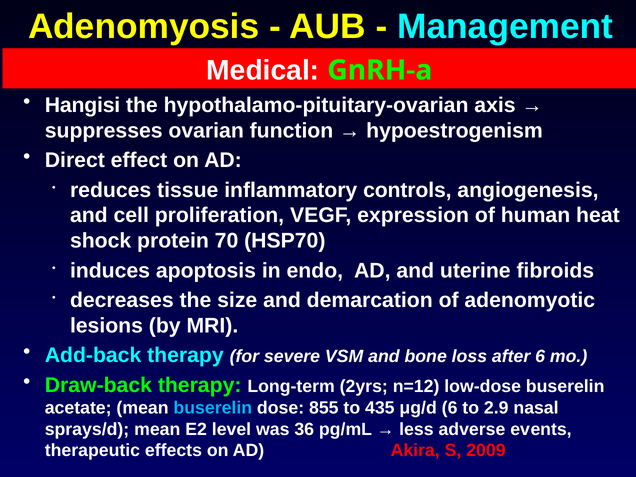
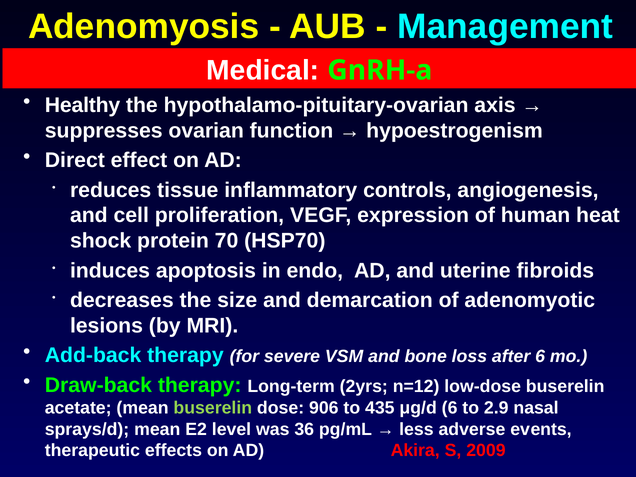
Hangisi: Hangisi -> Healthy
buserelin at (213, 408) colour: light blue -> light green
855: 855 -> 906
